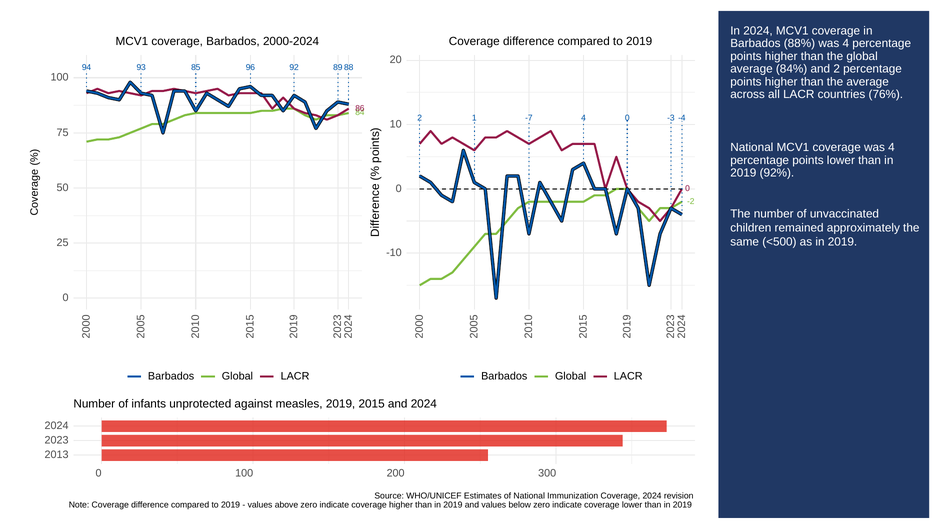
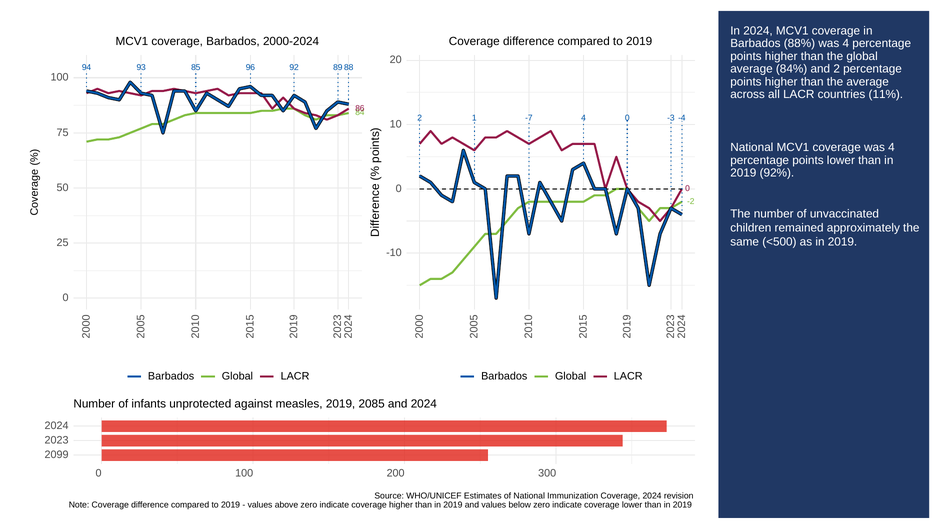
76%: 76% -> 11%
2015: 2015 -> 2085
2013: 2013 -> 2099
